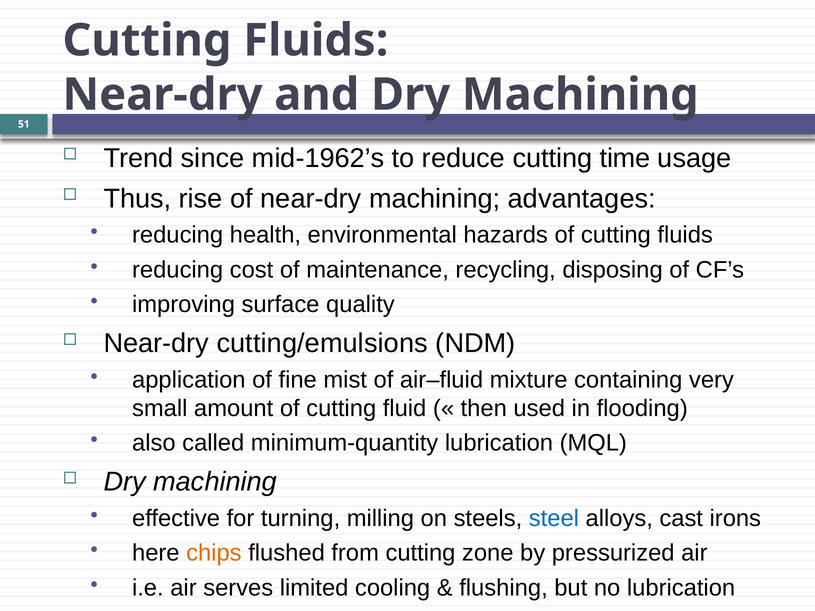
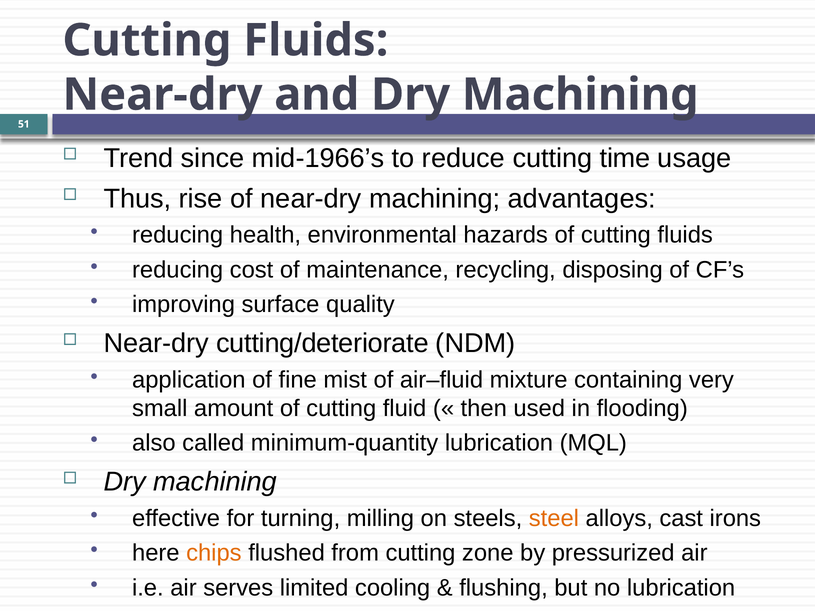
mid-1962’s: mid-1962’s -> mid-1966’s
cutting/emulsions: cutting/emulsions -> cutting/deteriorate
steel colour: blue -> orange
